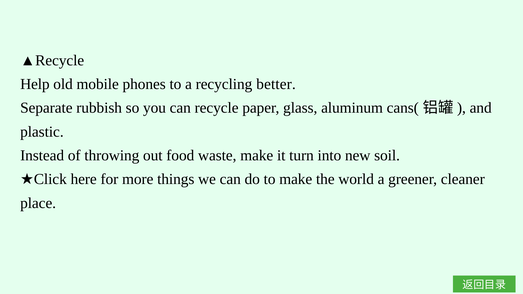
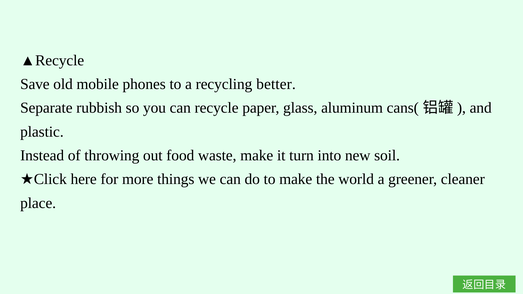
Help: Help -> Save
